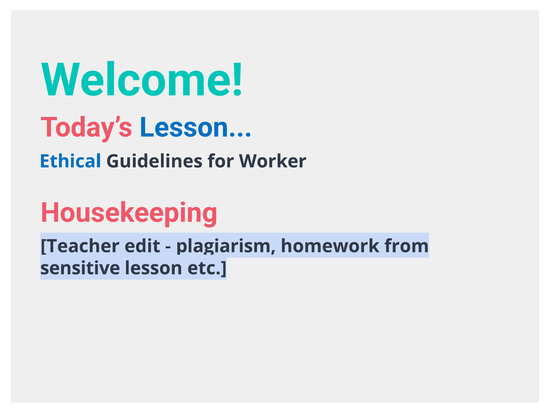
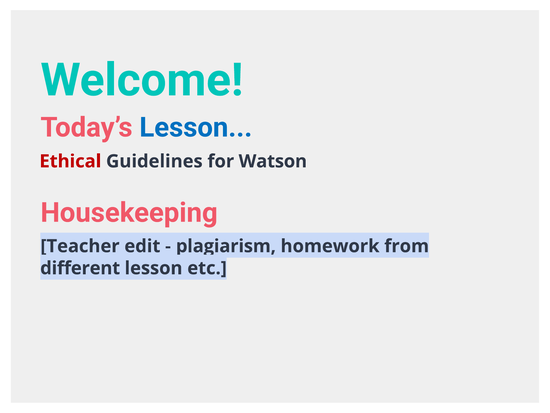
Ethical colour: blue -> red
Worker: Worker -> Watson
sensitive: sensitive -> different
